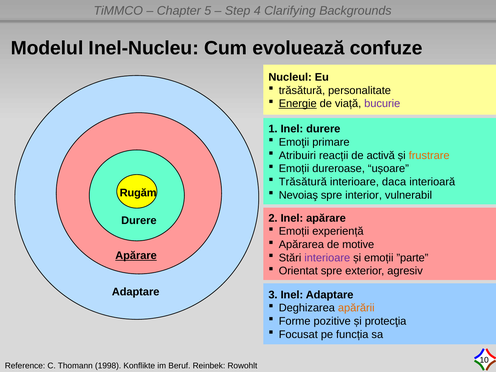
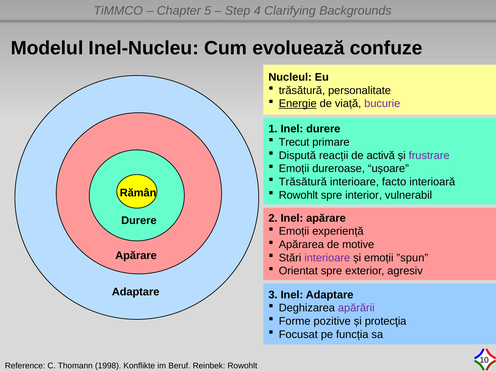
Emoţii: Emoţii -> Trecut
Atribuiri: Atribuiri -> Dispută
frustrare colour: orange -> purple
daca: daca -> facto
Rugăm: Rugăm -> Rămân
Nevoiaş at (298, 195): Nevoiaş -> Rowohlt
Apărare at (136, 256) underline: present -> none
”parte: ”parte -> ”spun
apărării colour: orange -> purple
